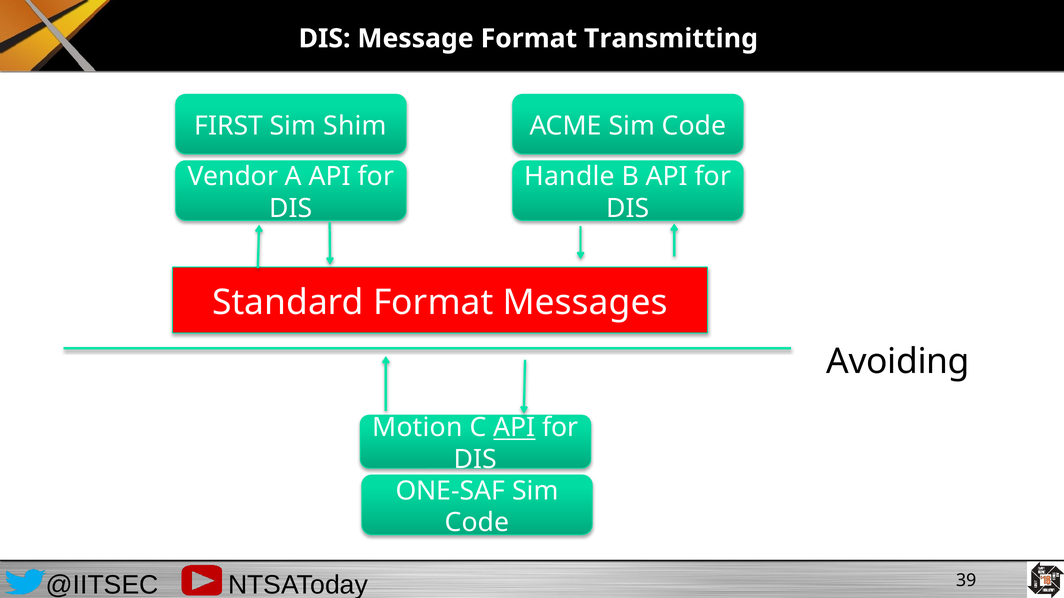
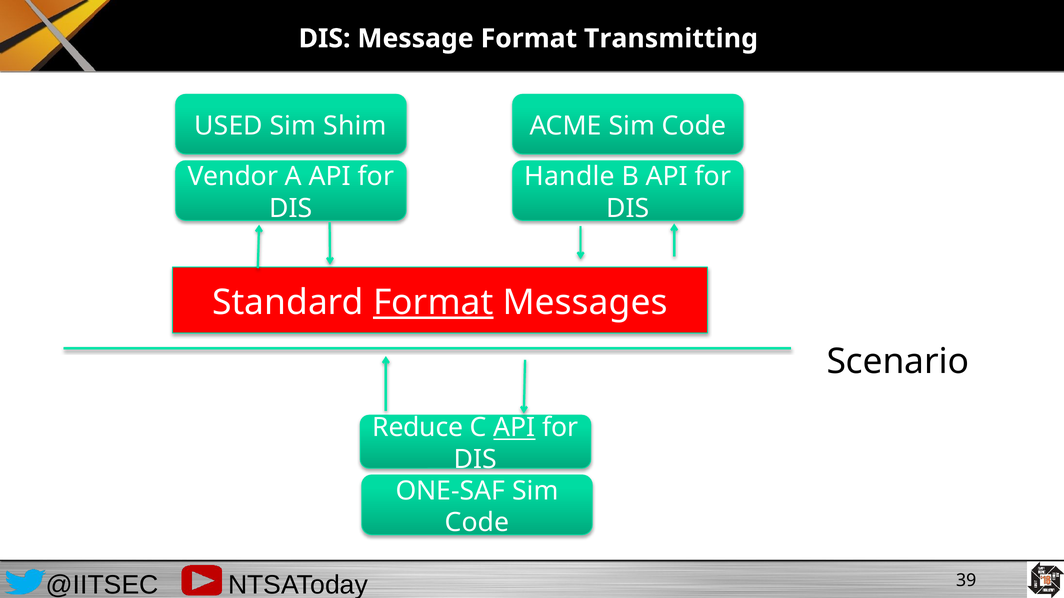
FIRST: FIRST -> USED
Format at (433, 303) underline: none -> present
Avoiding: Avoiding -> Scenario
Motion: Motion -> Reduce
